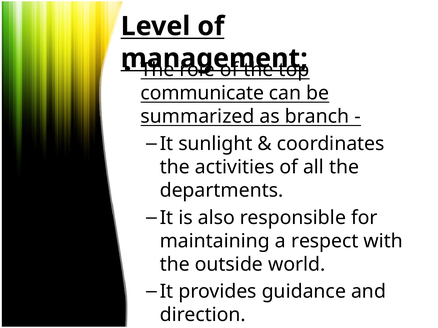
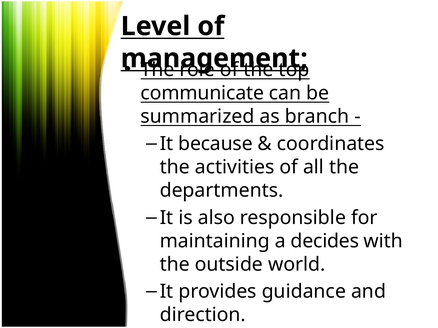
sunlight: sunlight -> because
respect: respect -> decides
